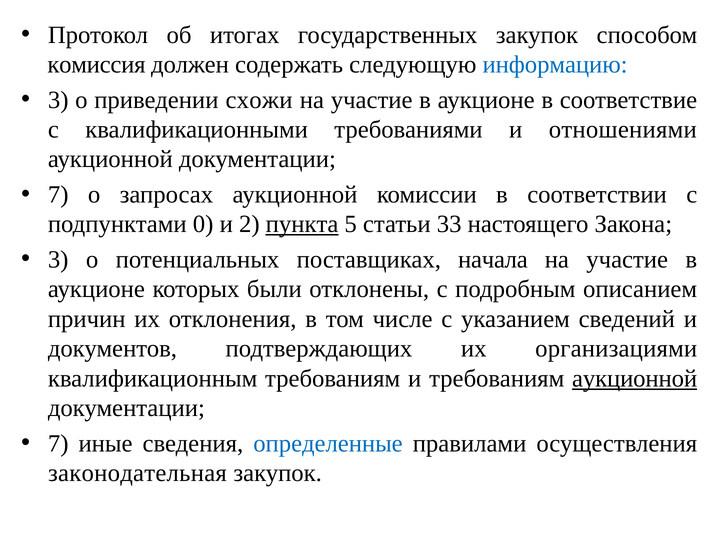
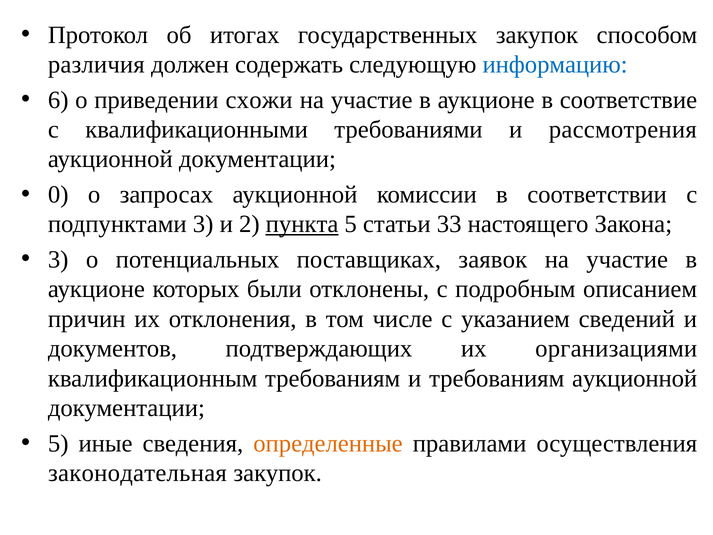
комиссия: комиссия -> различия
3 at (58, 100): 3 -> 6
отношениями: отношениями -> рассмотрения
7 at (58, 194): 7 -> 0
подпунктами 0: 0 -> 3
начала: начала -> заявок
аукционной at (635, 378) underline: present -> none
7 at (58, 443): 7 -> 5
определенные colour: blue -> orange
